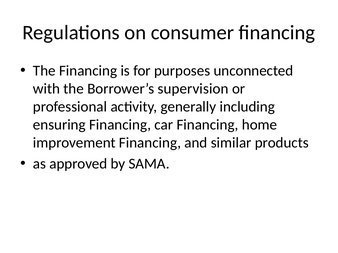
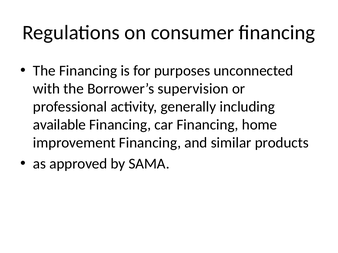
ensuring: ensuring -> available
